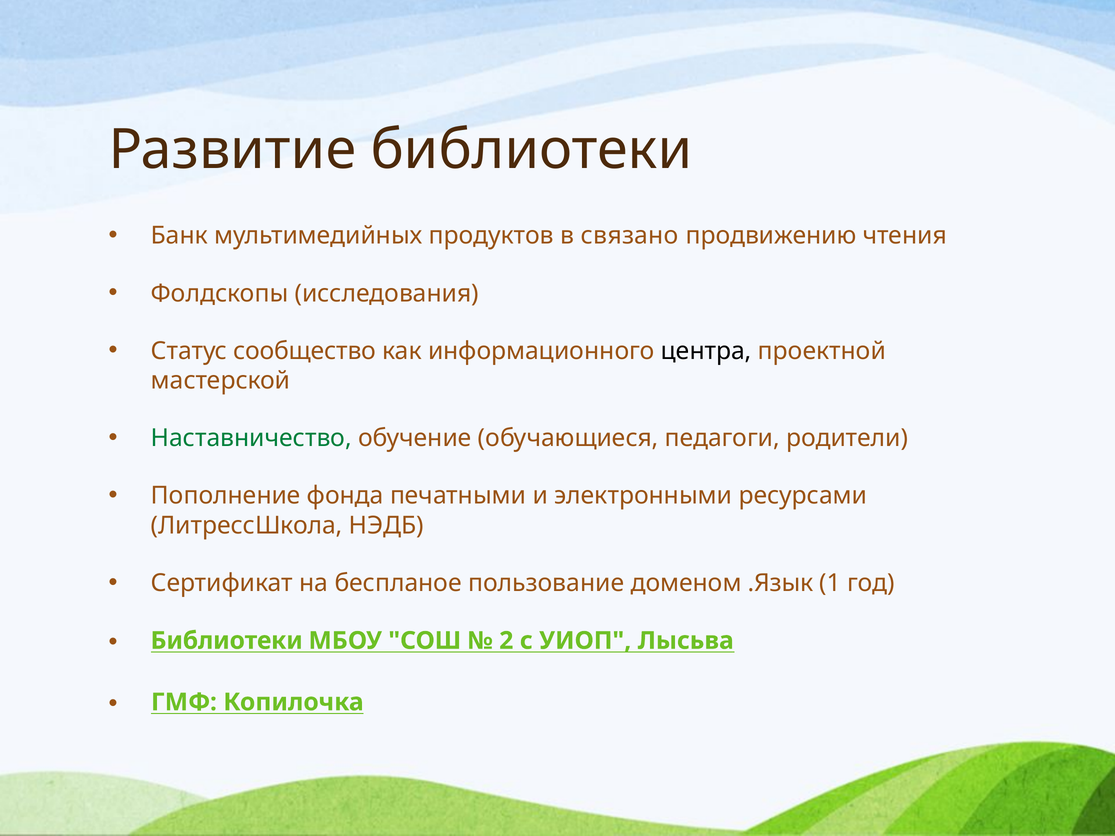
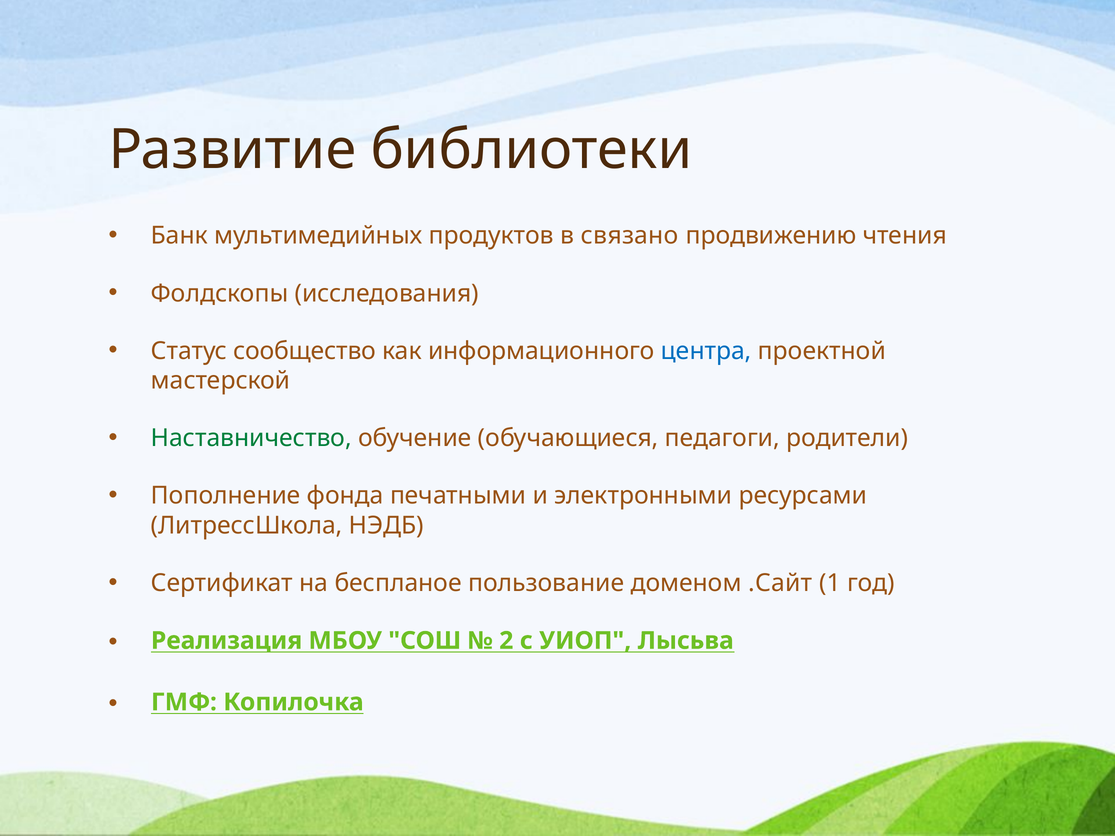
центра colour: black -> blue
.Язык: .Язык -> .Сайт
Библиотеки at (227, 641): Библиотеки -> Реализация
